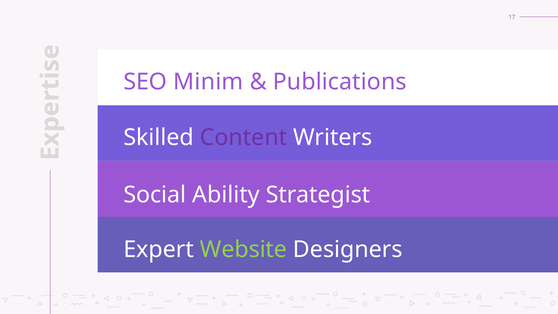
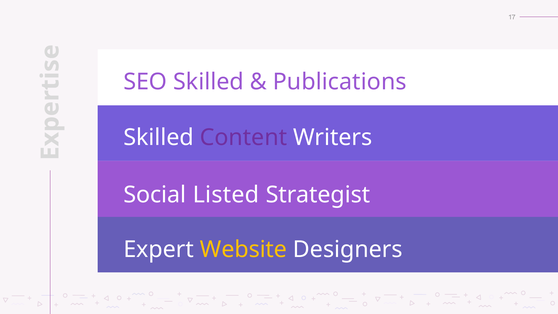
SEO Minim: Minim -> Skilled
Ability: Ability -> Listed
Website colour: light green -> yellow
